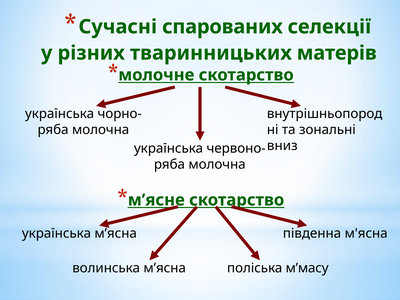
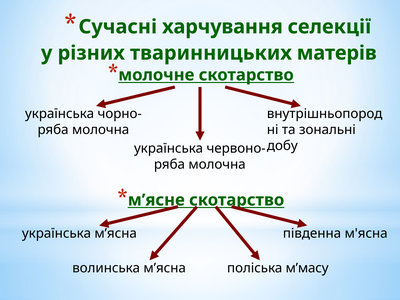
спарованих: спарованих -> харчування
вниз: вниз -> добу
